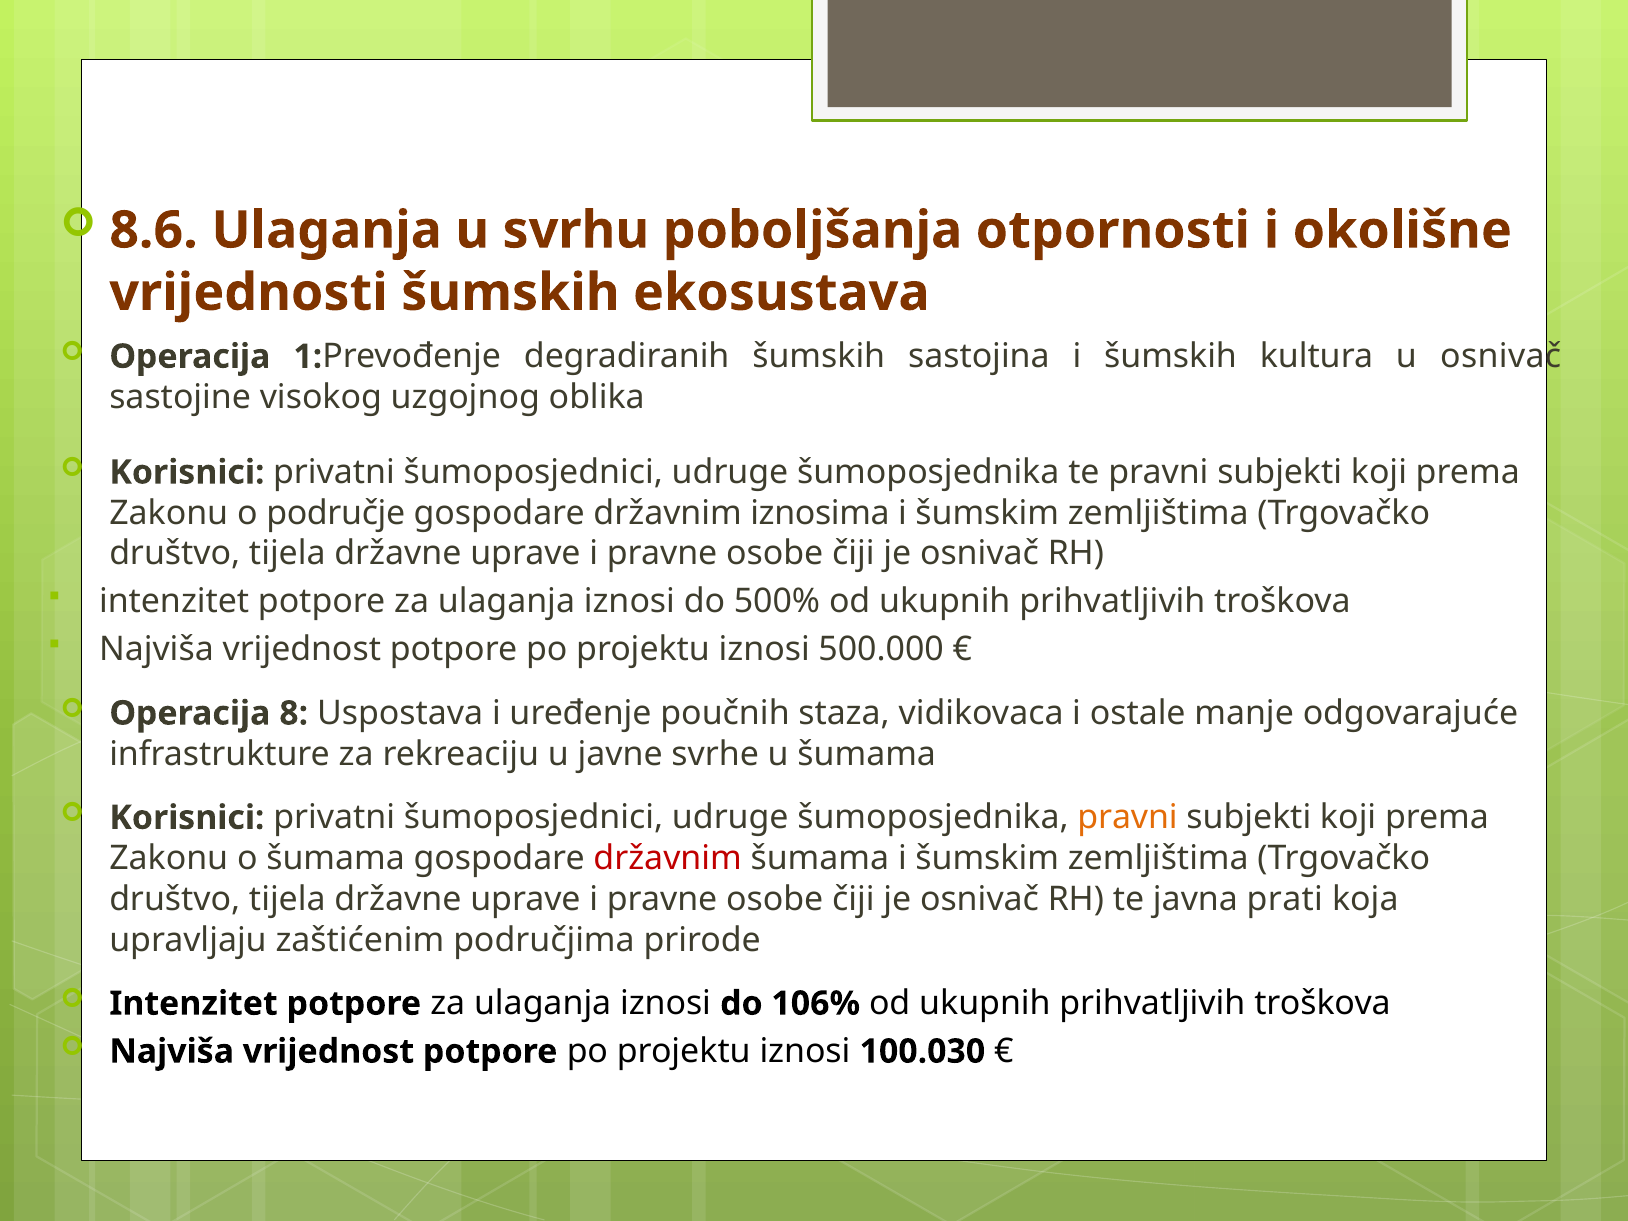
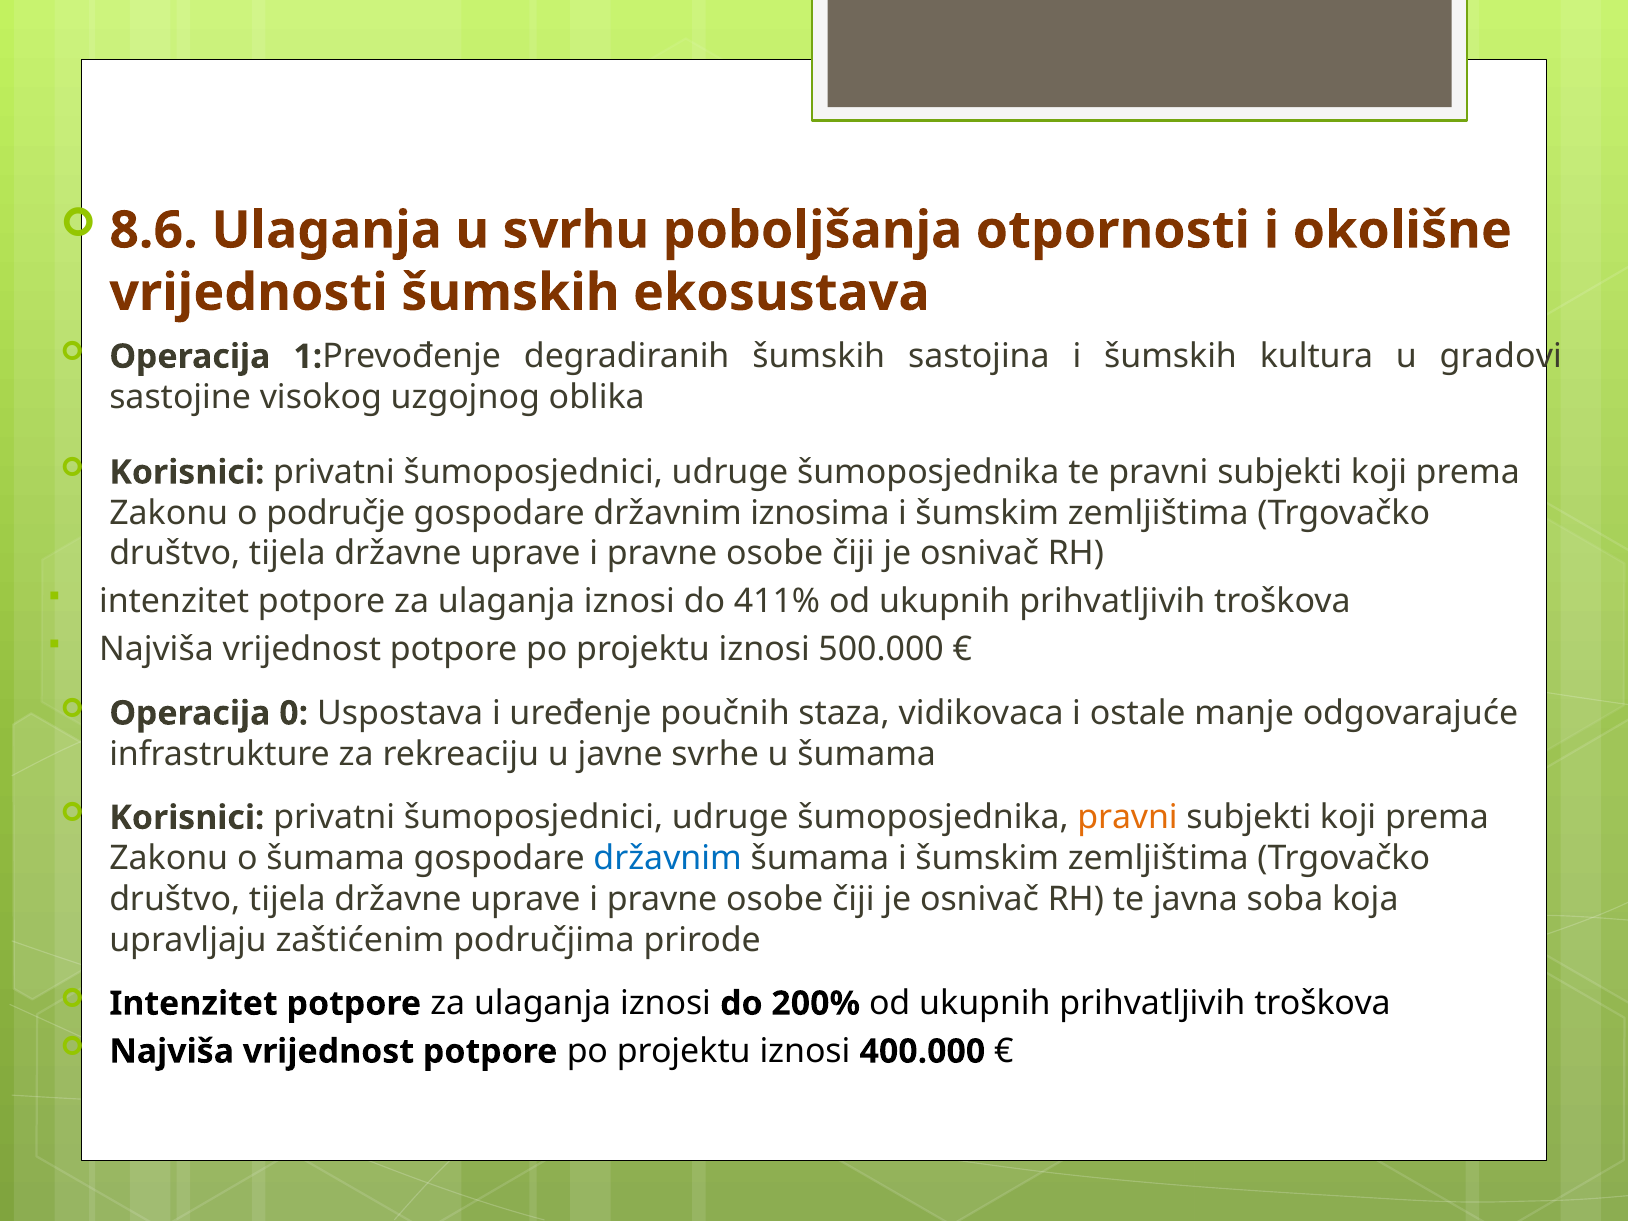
u osnivač: osnivač -> gradovi
500%: 500% -> 411%
8: 8 -> 0
državnim at (668, 858) colour: red -> blue
prati: prati -> soba
106%: 106% -> 200%
100.030: 100.030 -> 400.000
